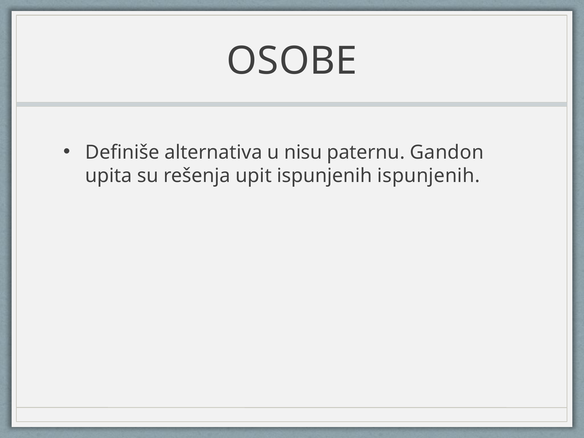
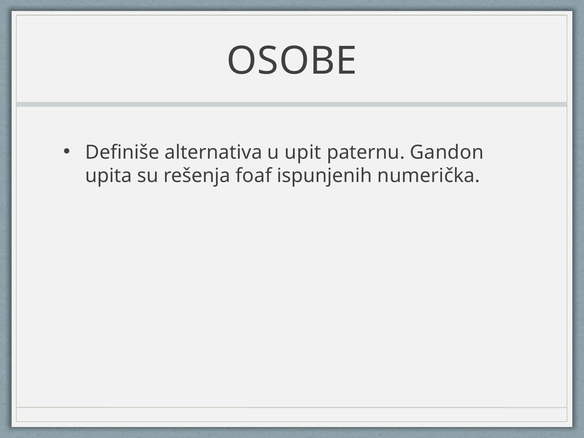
nisu: nisu -> upit
upit: upit -> foaf
ispunjenih ispunjenih: ispunjenih -> numerička
